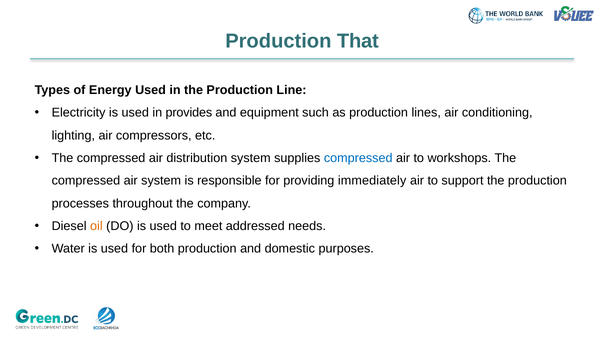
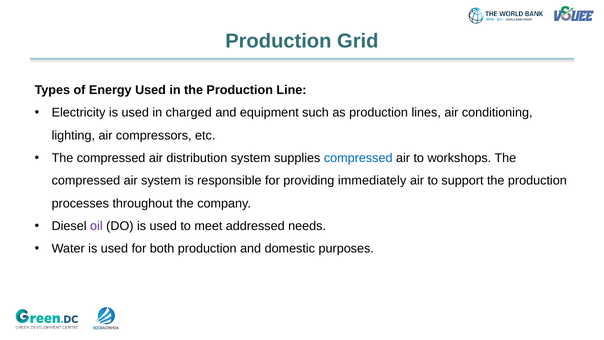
That: That -> Grid
provides: provides -> charged
oil colour: orange -> purple
